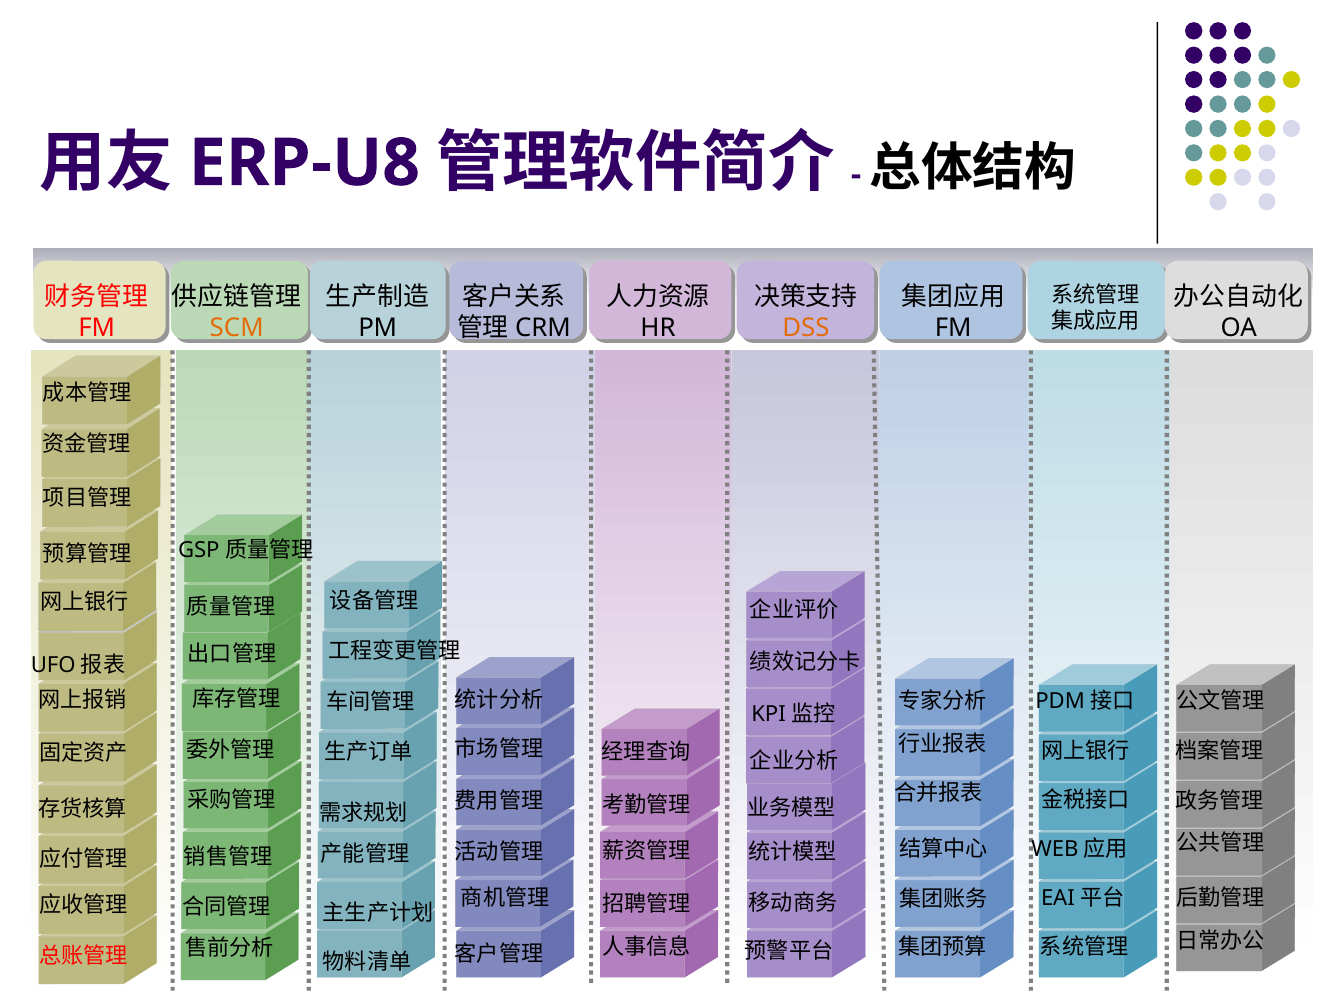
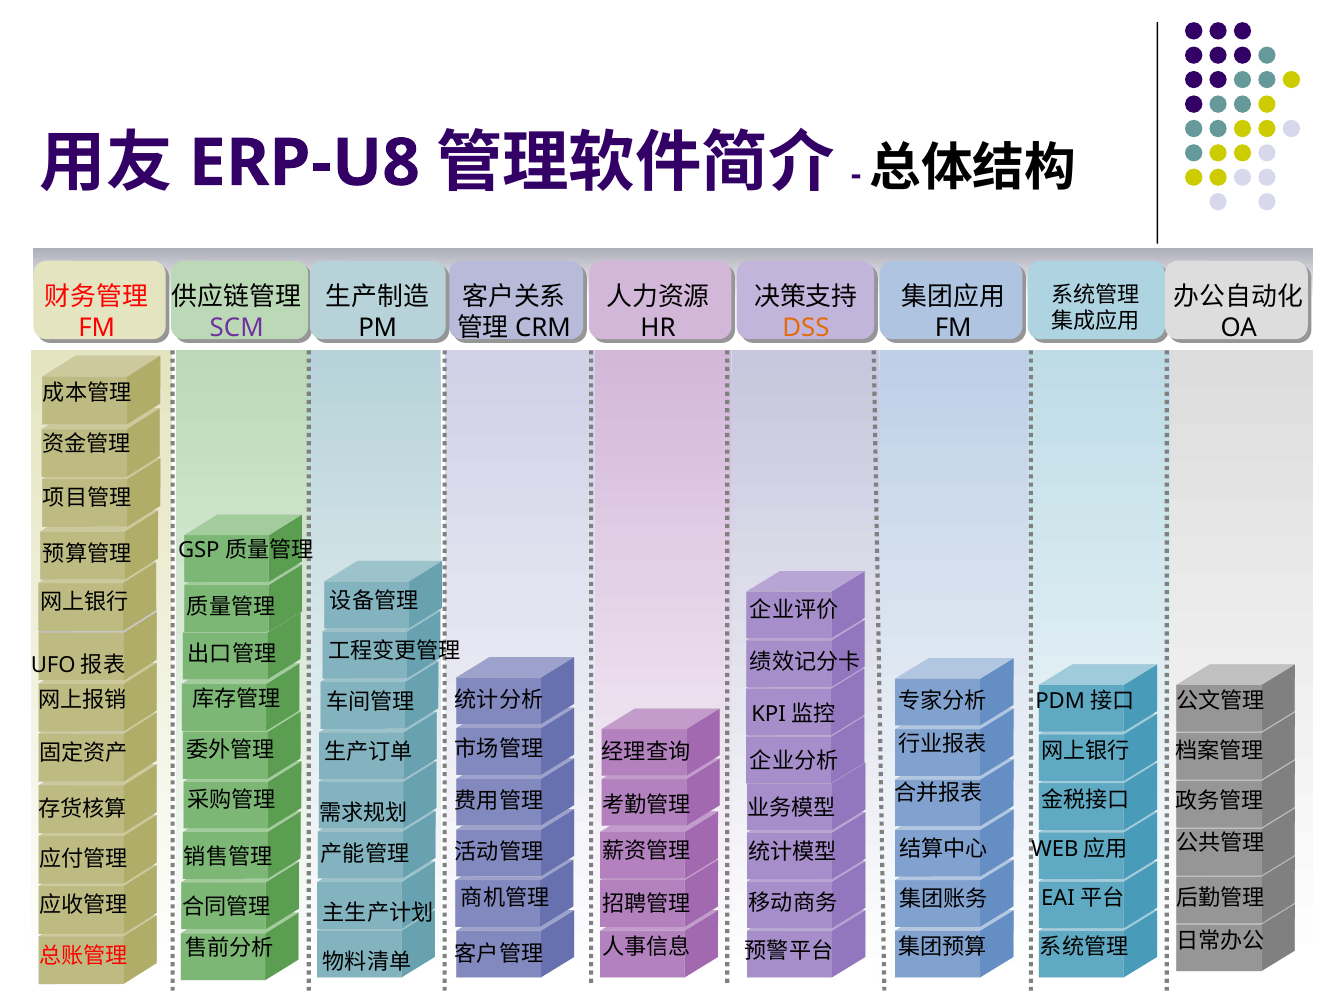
SCM colour: orange -> purple
